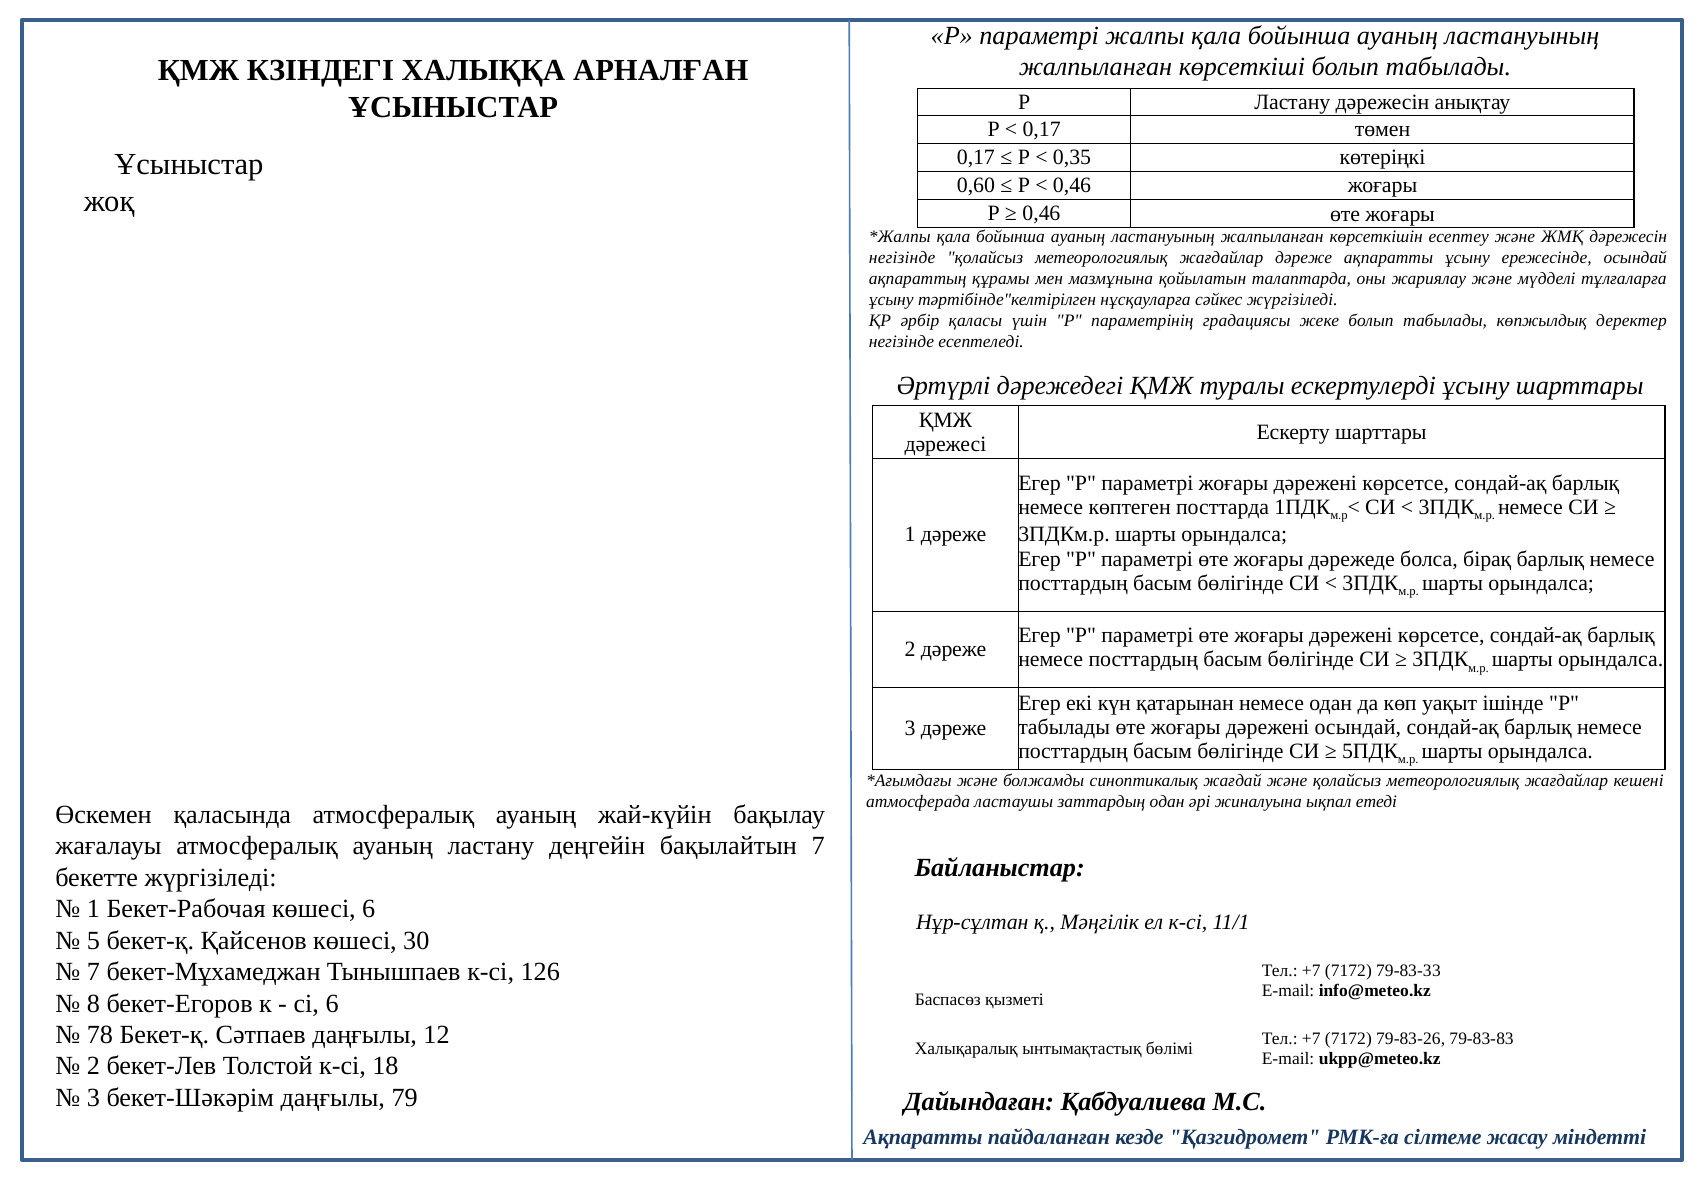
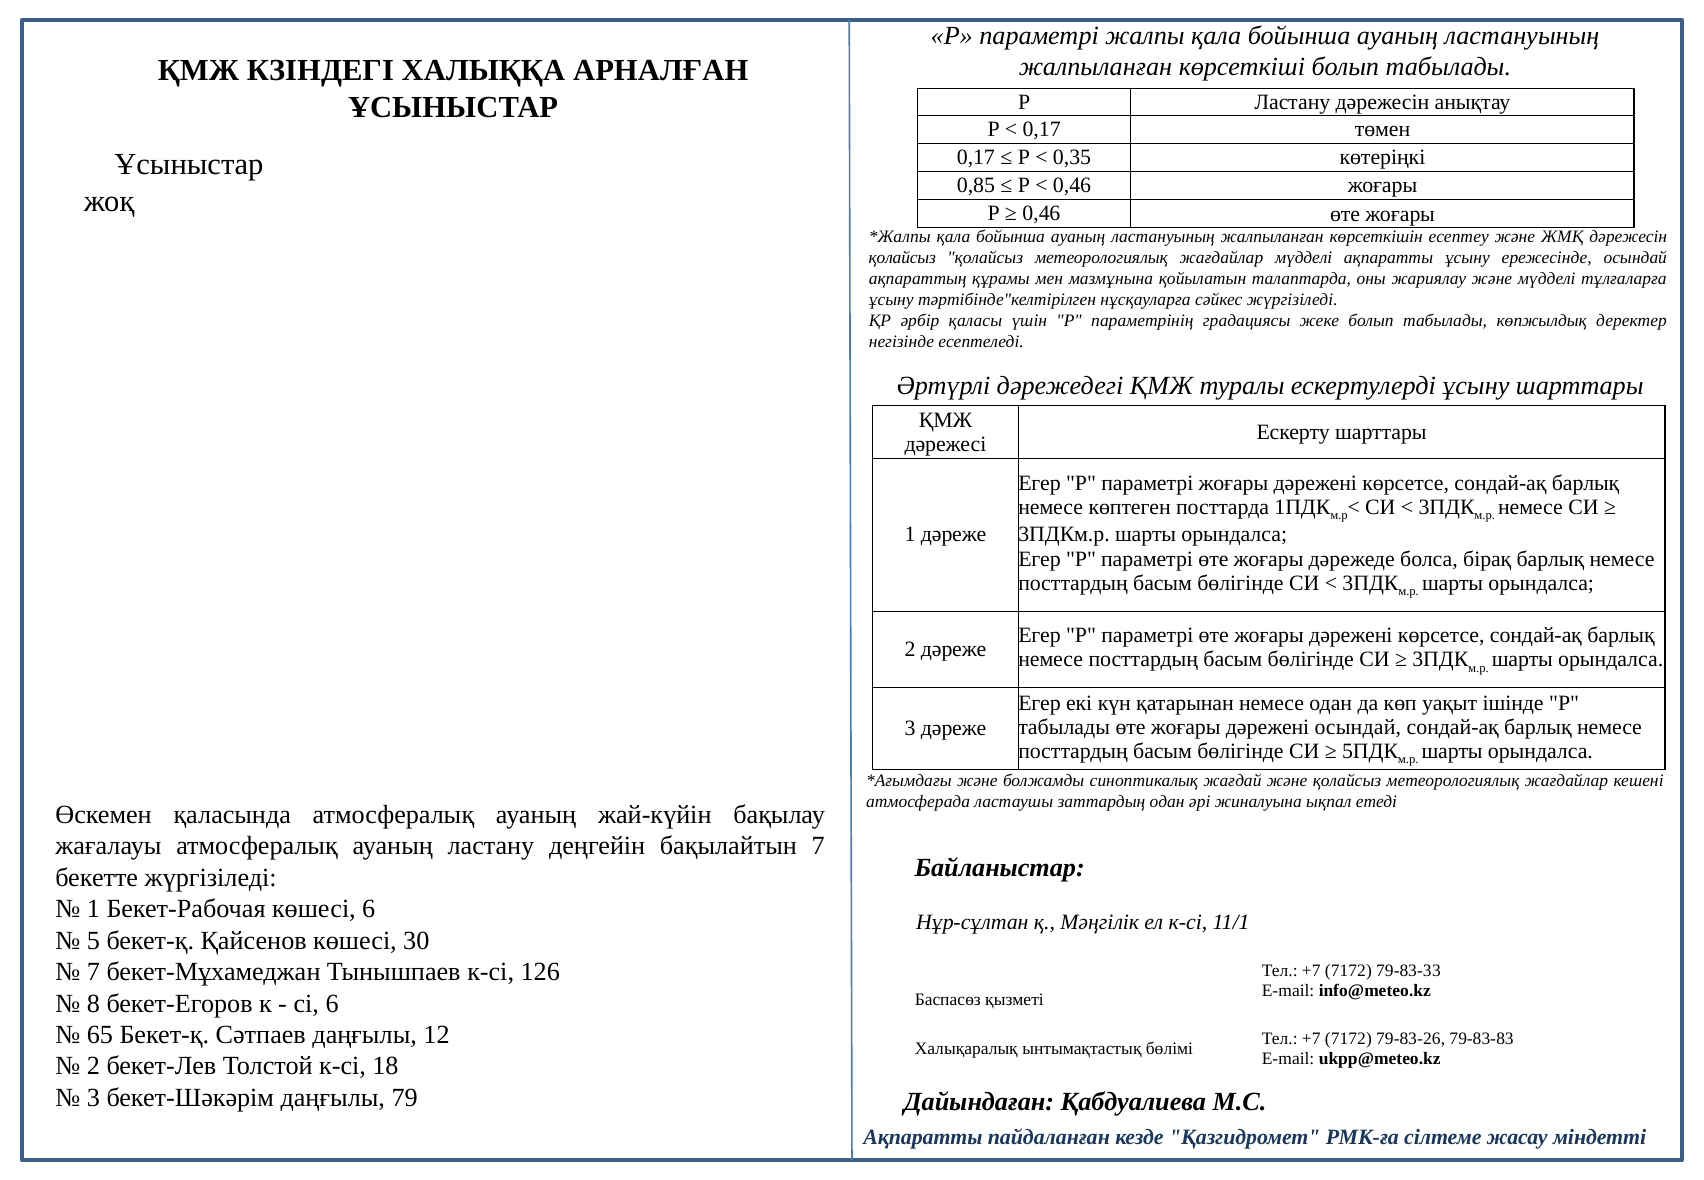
0,60: 0,60 -> 0,85
негізінде at (902, 258): негізінде -> қолайсыз
жағдайлар дәреже: дәреже -> мүдделі
78: 78 -> 65
